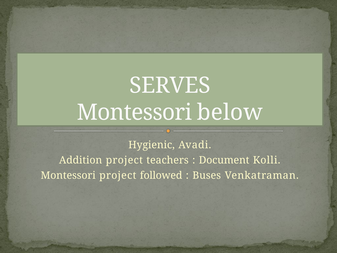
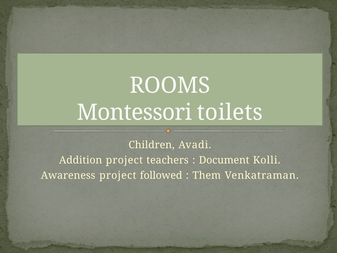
SERVES: SERVES -> ROOMS
below: below -> toilets
Hygienic: Hygienic -> Children
Montessori at (68, 175): Montessori -> Awareness
Buses: Buses -> Them
